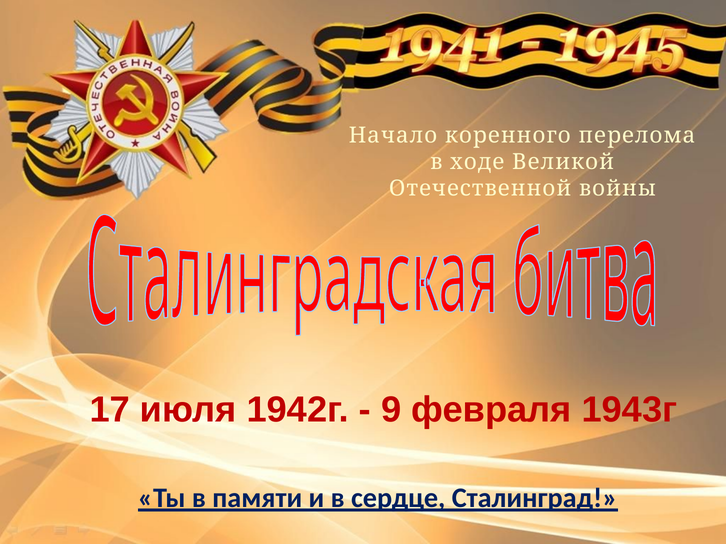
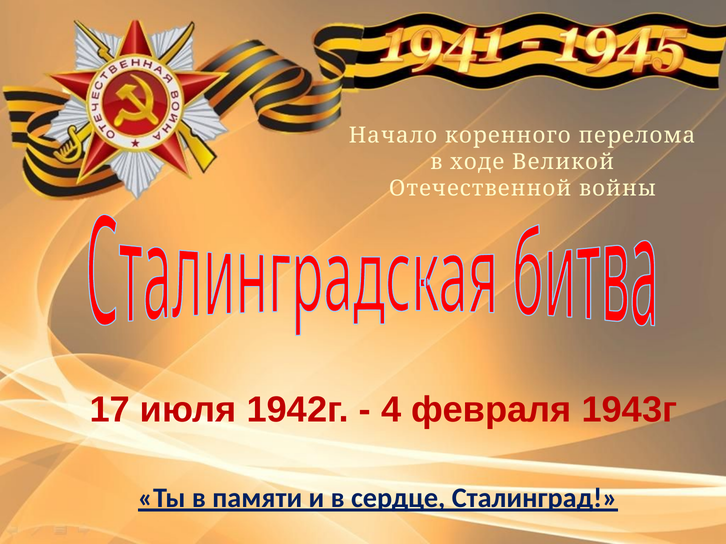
9: 9 -> 4
